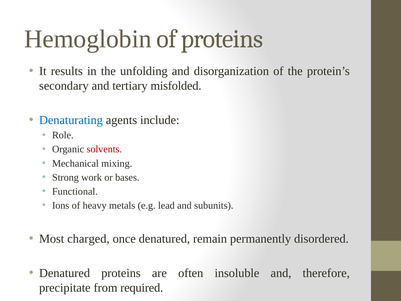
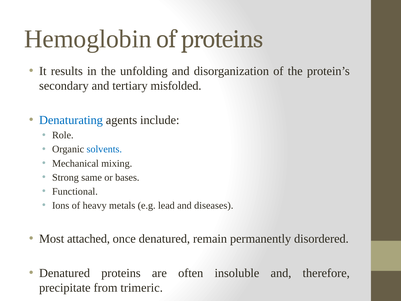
solvents colour: red -> blue
work: work -> same
subunits: subunits -> diseases
charged: charged -> attached
required: required -> trimeric
